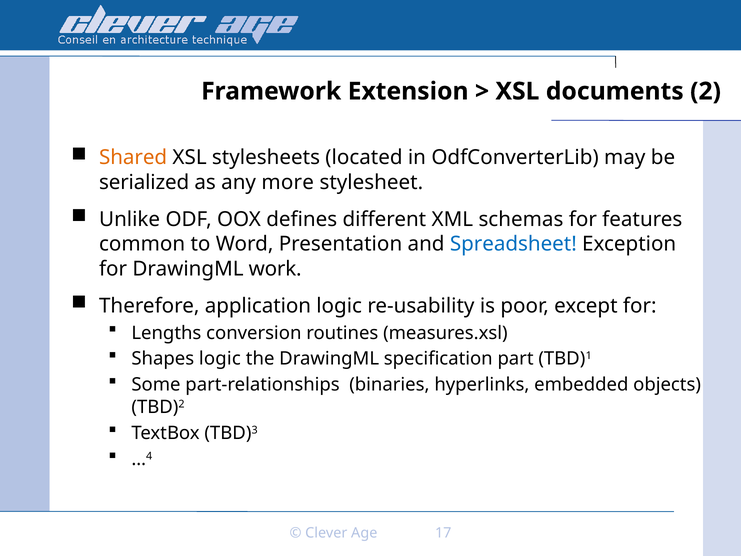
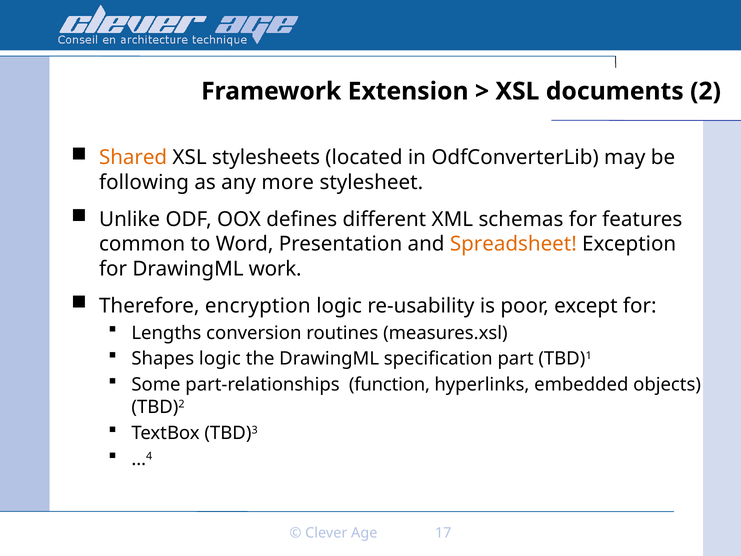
serialized: serialized -> following
Spreadsheet colour: blue -> orange
application: application -> encryption
binaries: binaries -> function
